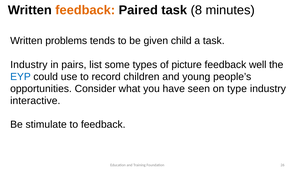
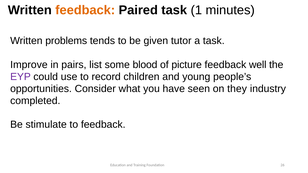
8: 8 -> 1
child: child -> tutor
Industry at (29, 65): Industry -> Improve
types: types -> blood
EYP colour: blue -> purple
type: type -> they
interactive: interactive -> completed
